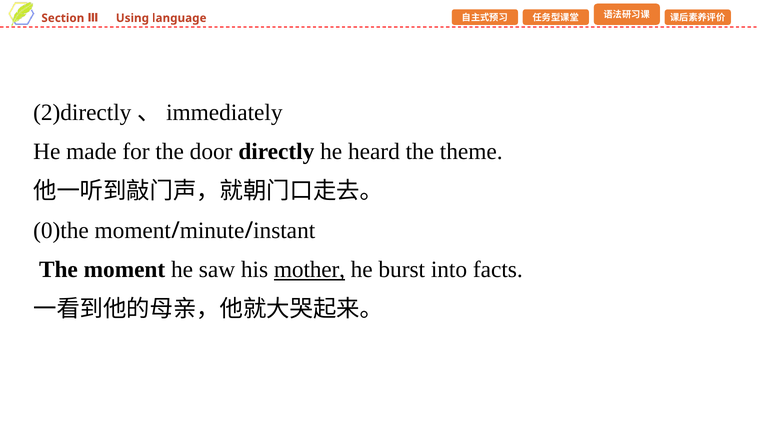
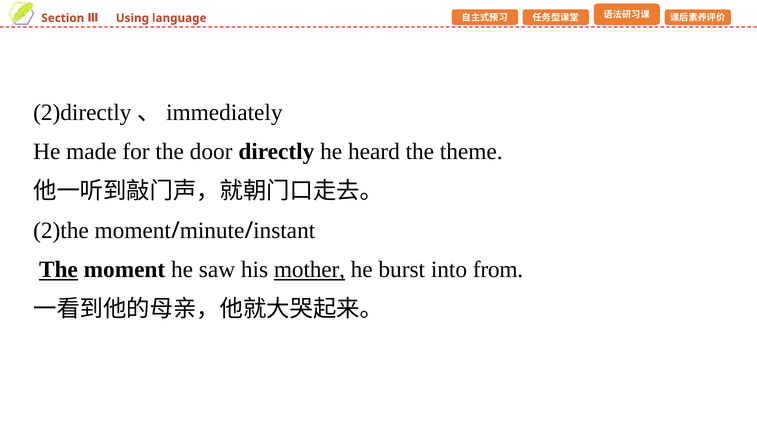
0)the: 0)the -> 2)the
The at (58, 269) underline: none -> present
facts: facts -> from
